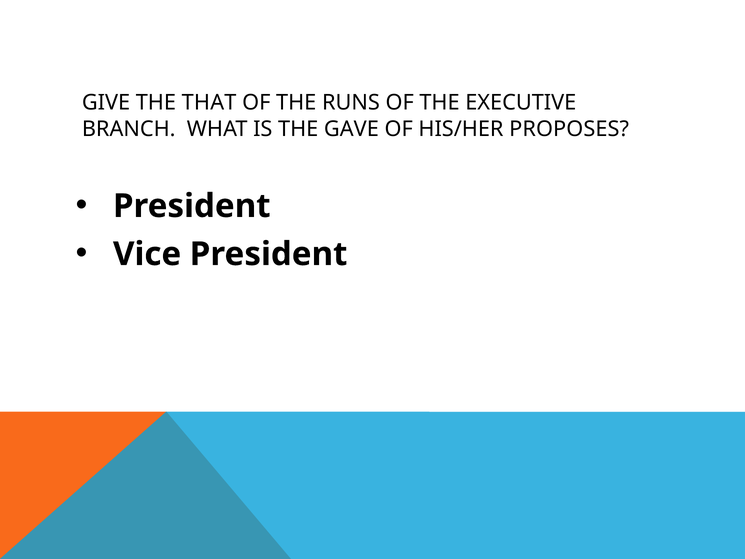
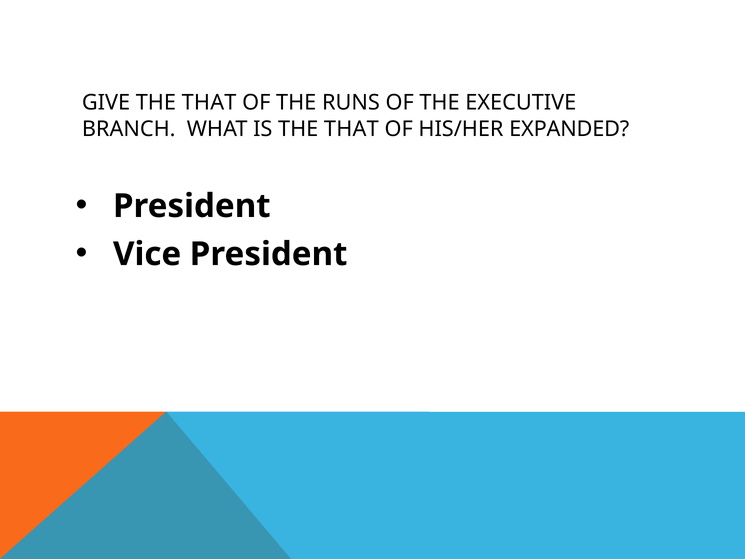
IS THE GAVE: GAVE -> THAT
PROPOSES: PROPOSES -> EXPANDED
